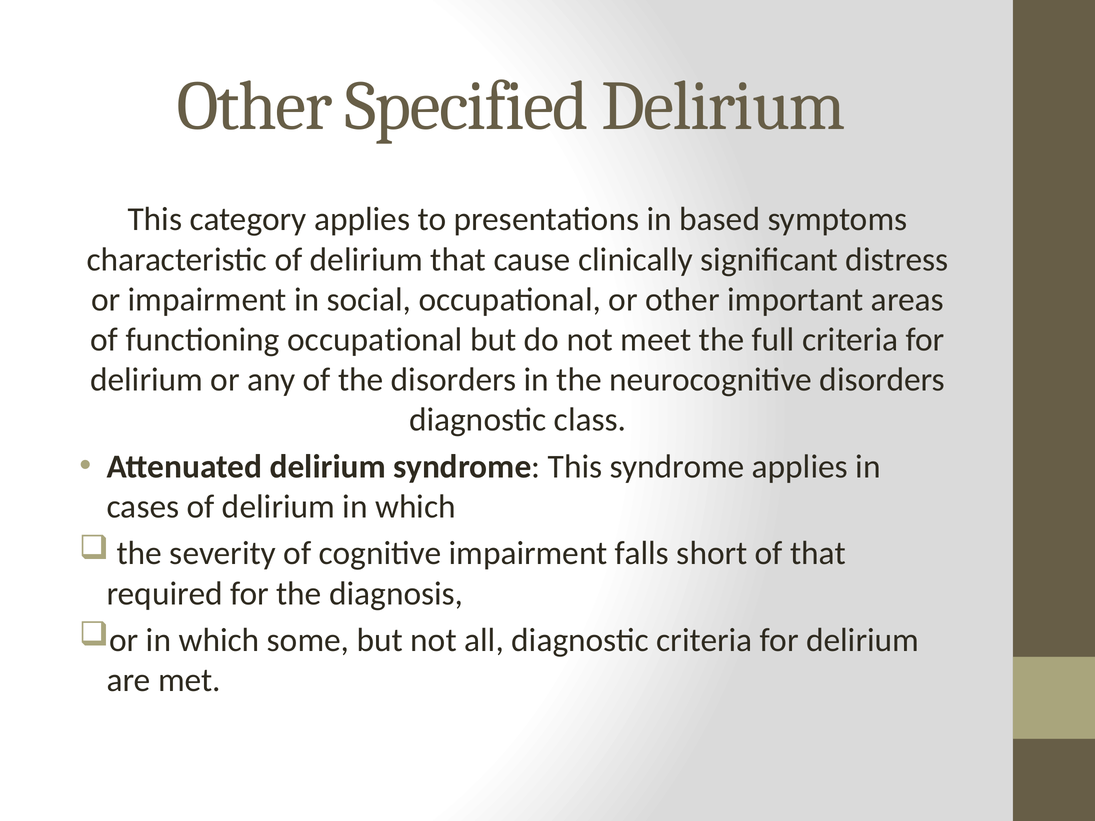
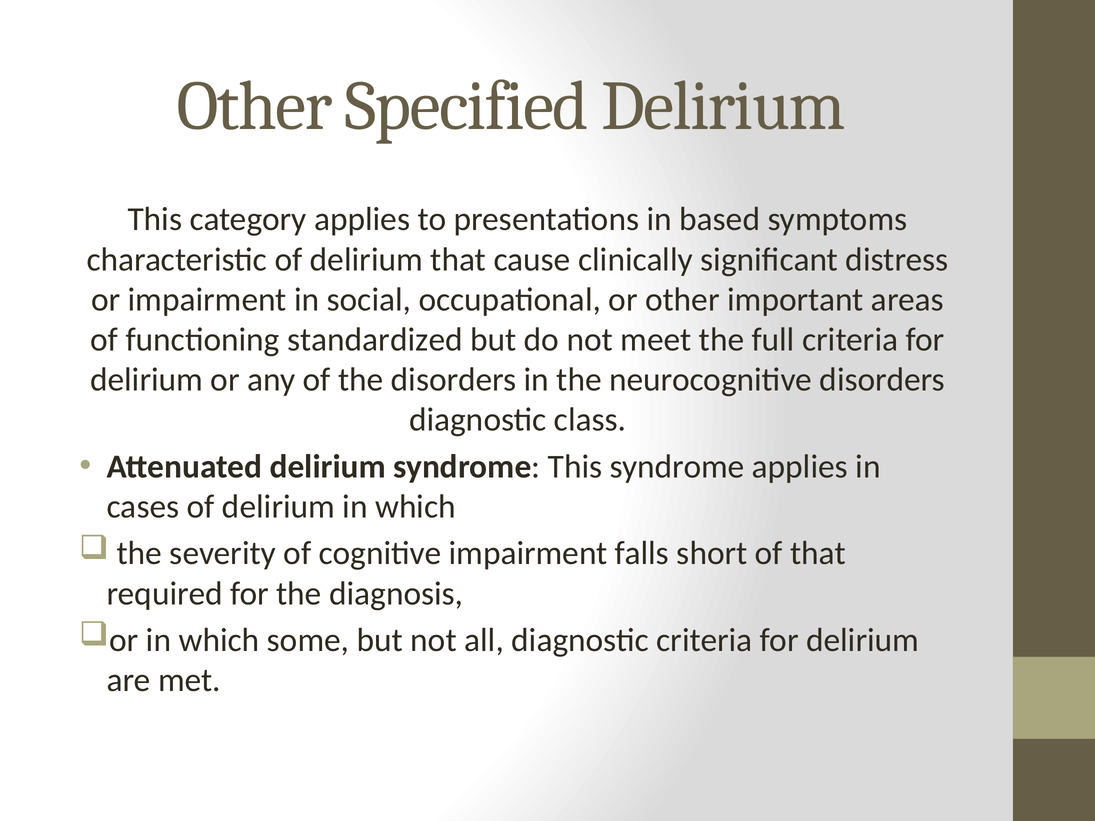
functioning occupational: occupational -> standardized
